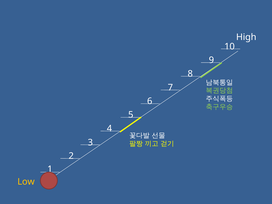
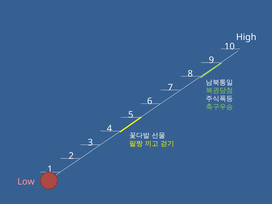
Low colour: yellow -> pink
